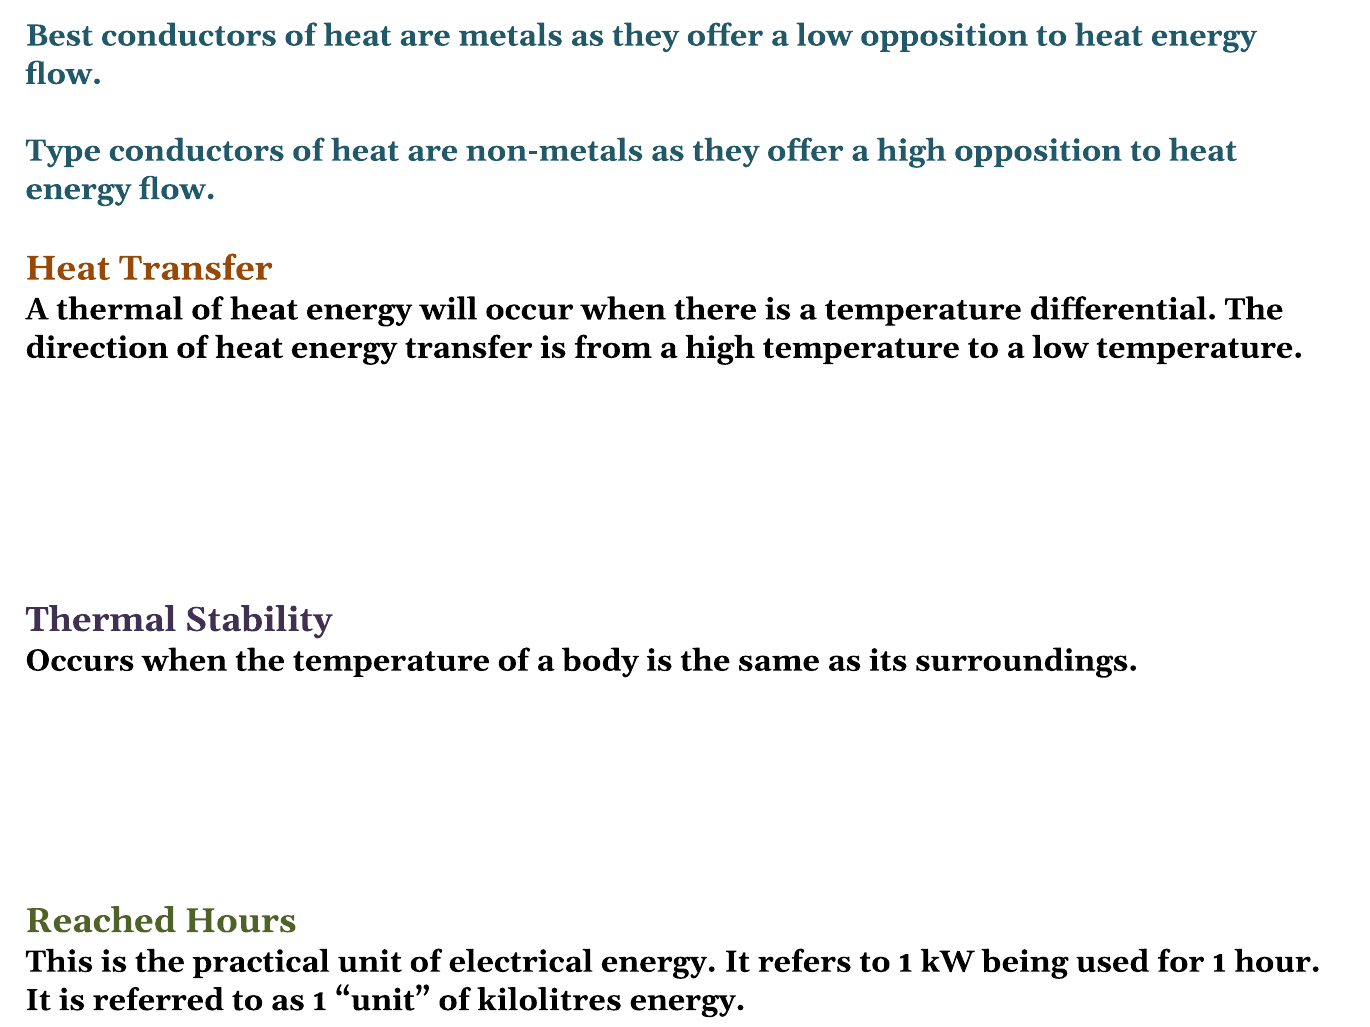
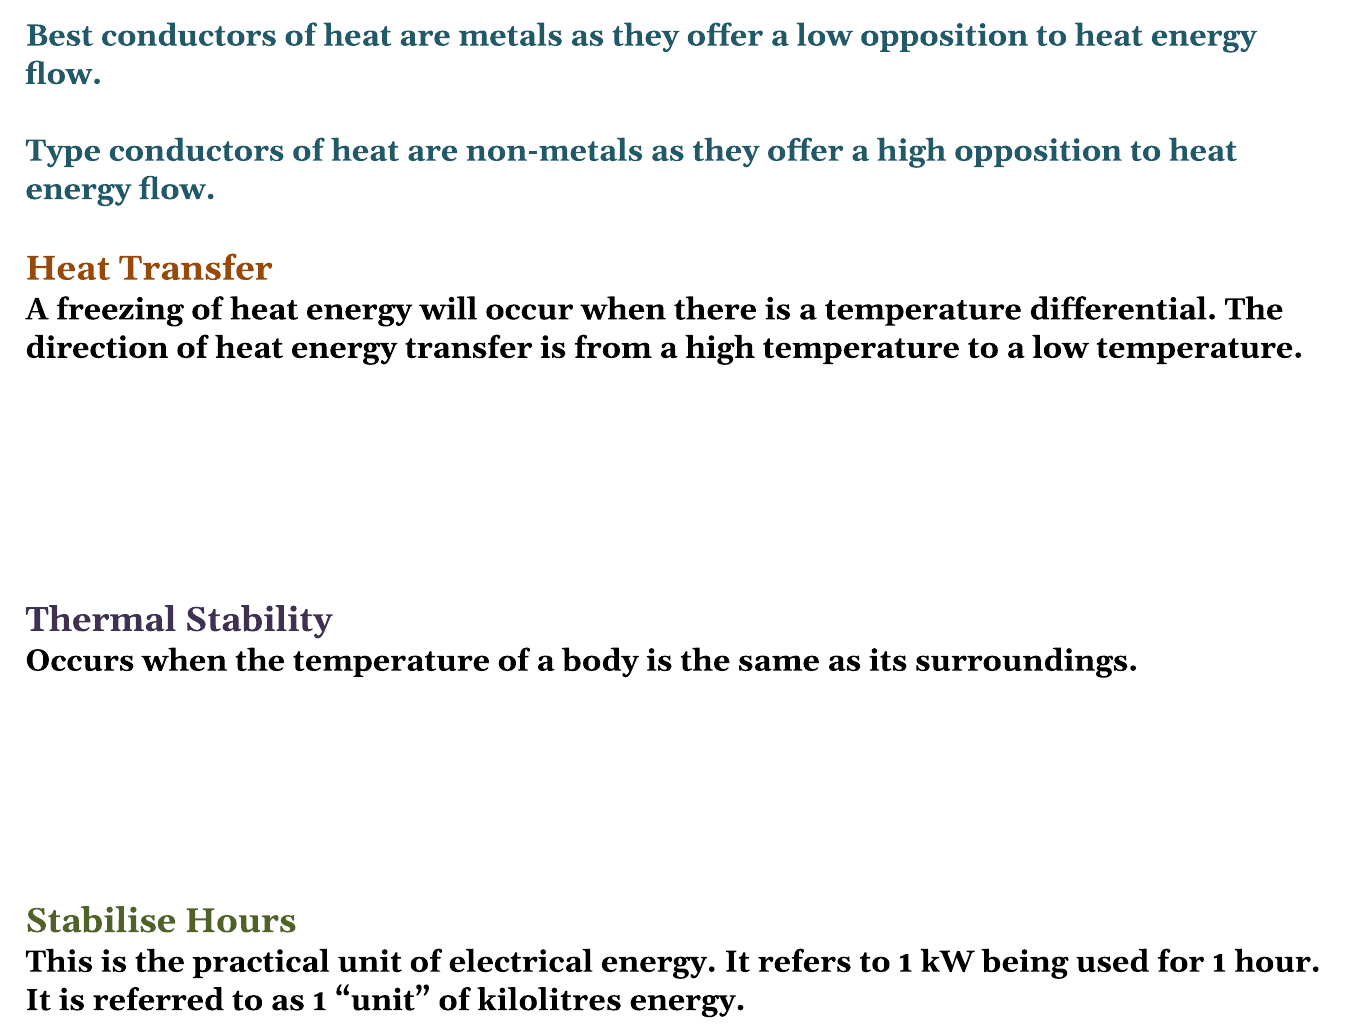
A thermal: thermal -> freezing
Reached: Reached -> Stabilise
